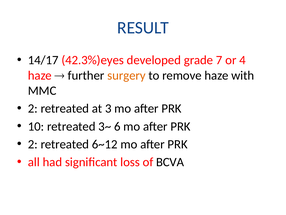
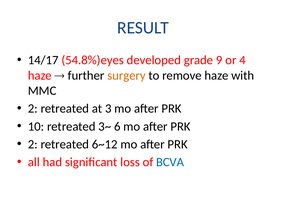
42.3%)eyes: 42.3%)eyes -> 54.8%)eyes
7: 7 -> 9
BCVA colour: black -> blue
